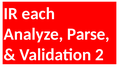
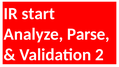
each: each -> start
